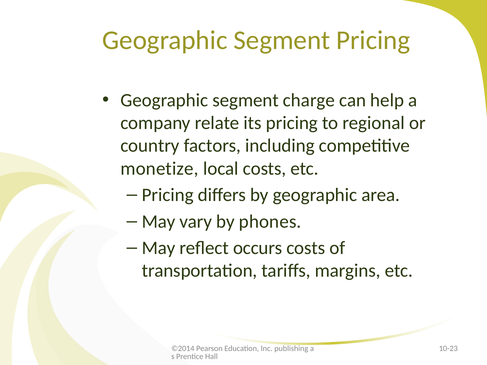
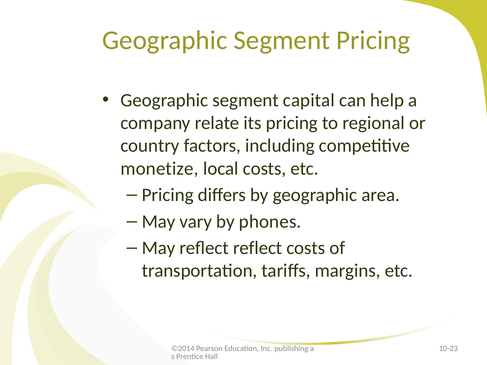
charge: charge -> capital
reflect occurs: occurs -> reflect
